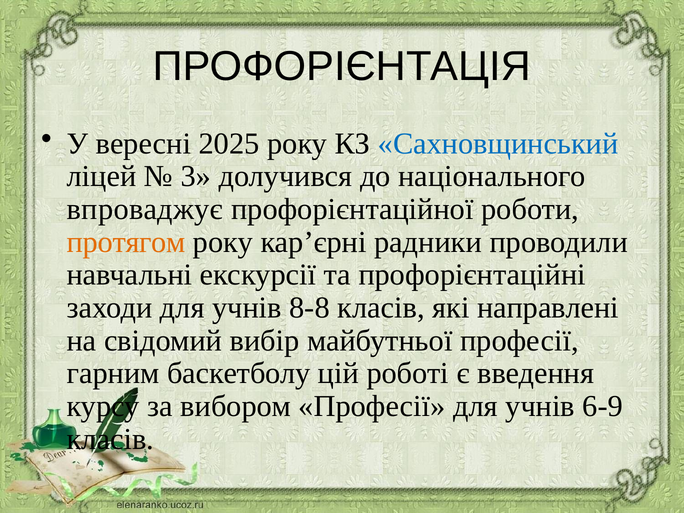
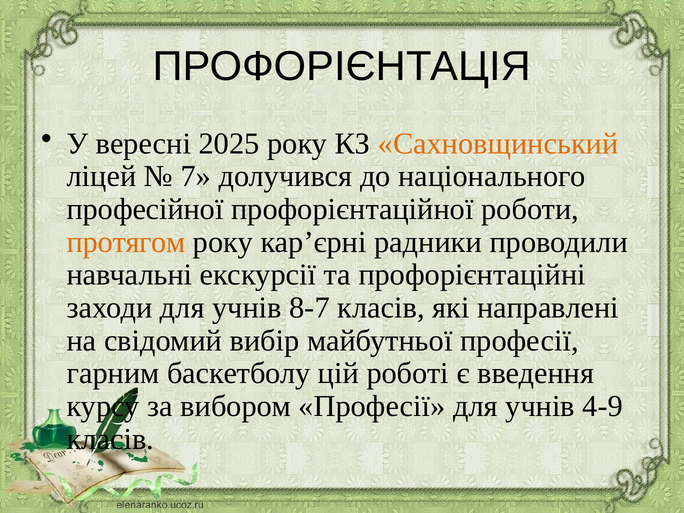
Сахновщинський colour: blue -> orange
3: 3 -> 7
впроваджує: впроваджує -> професійної
8-8: 8-8 -> 8-7
6-9: 6-9 -> 4-9
